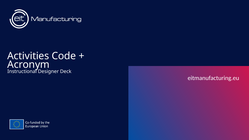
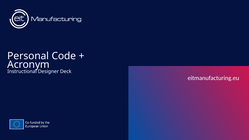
Activities: Activities -> Personal
